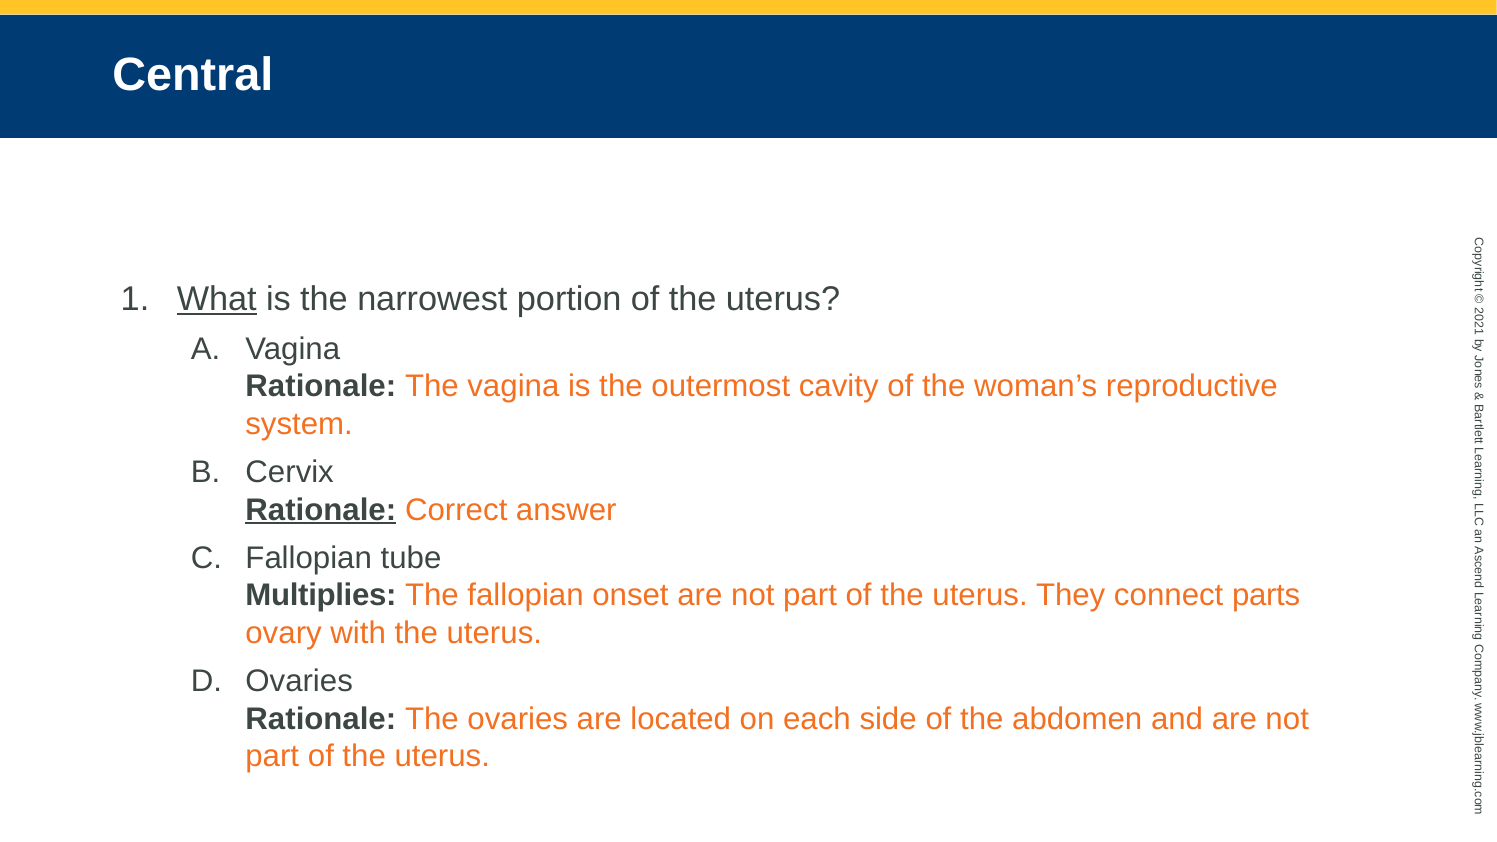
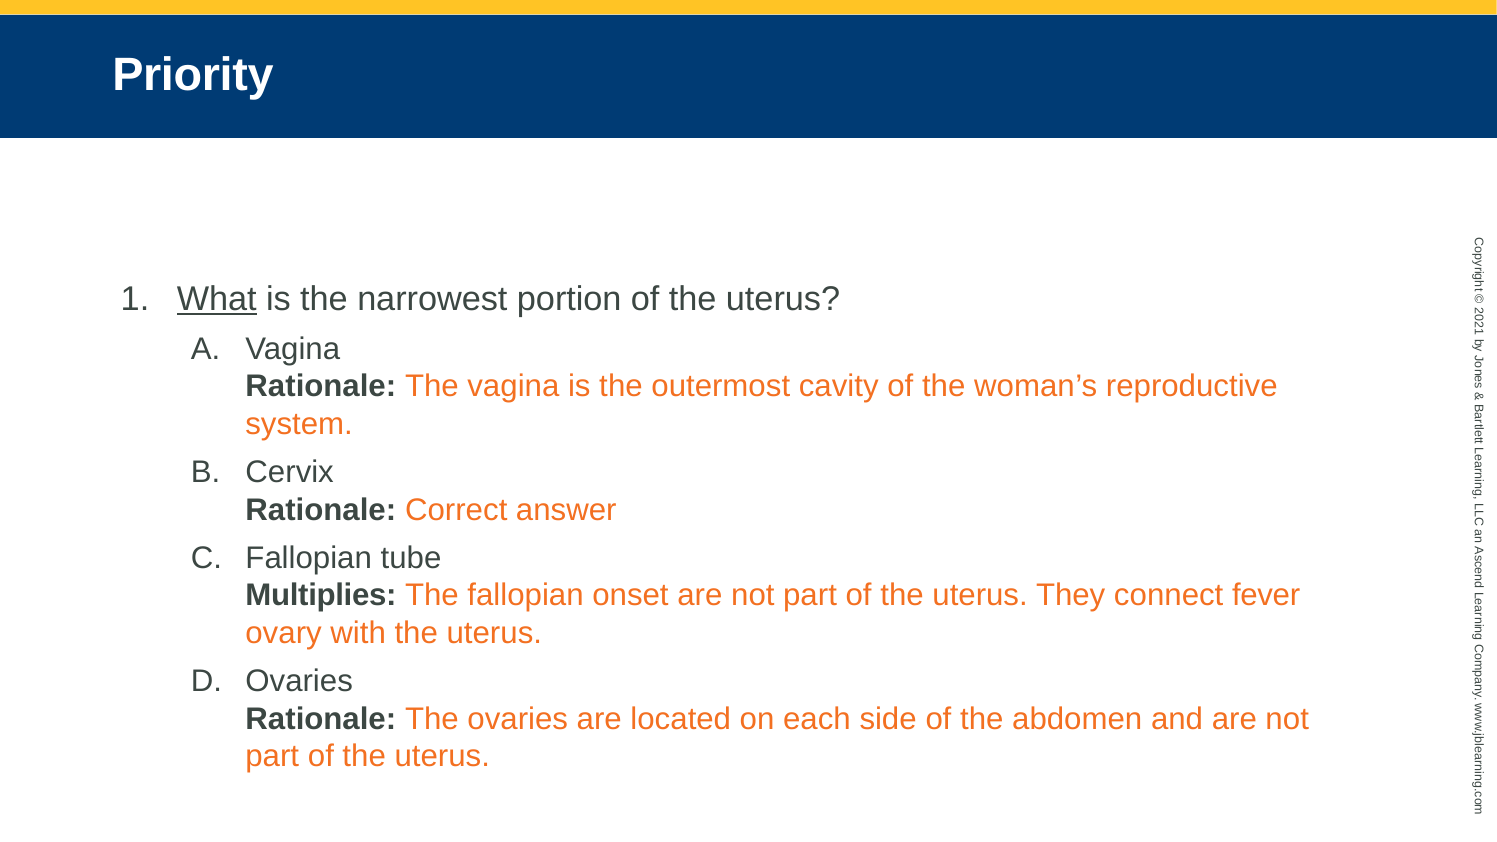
Central: Central -> Priority
Rationale at (321, 510) underline: present -> none
parts: parts -> fever
